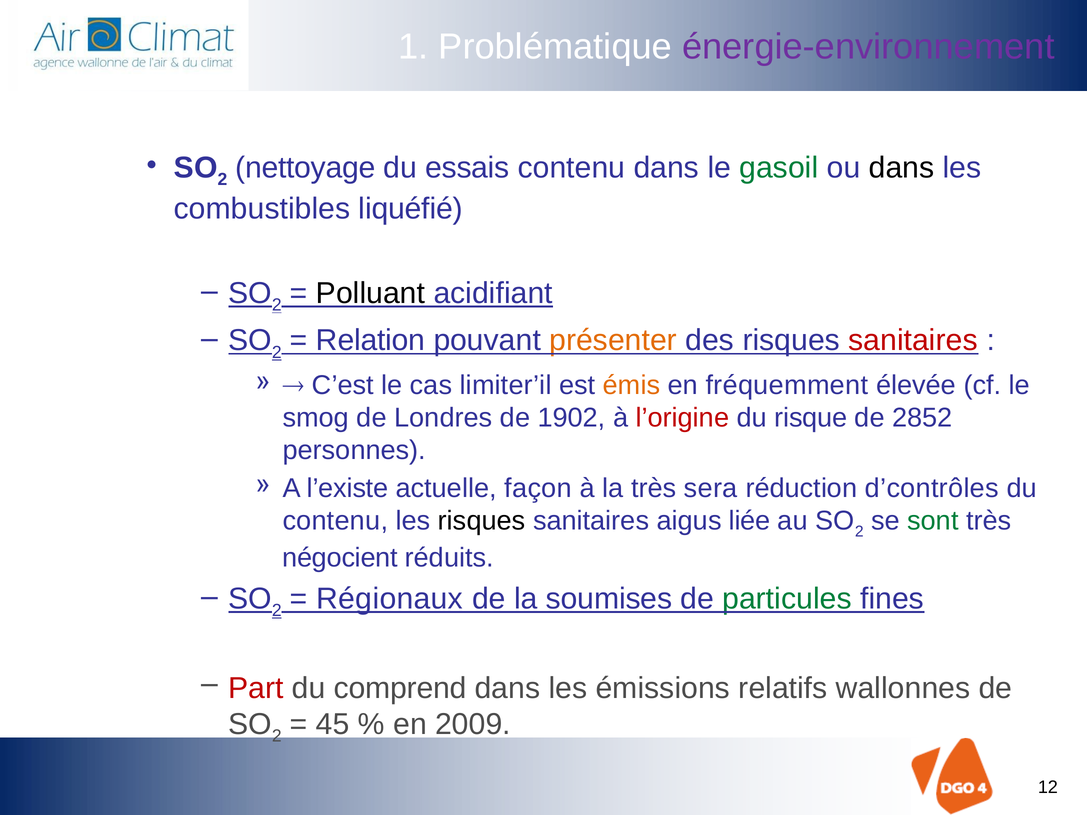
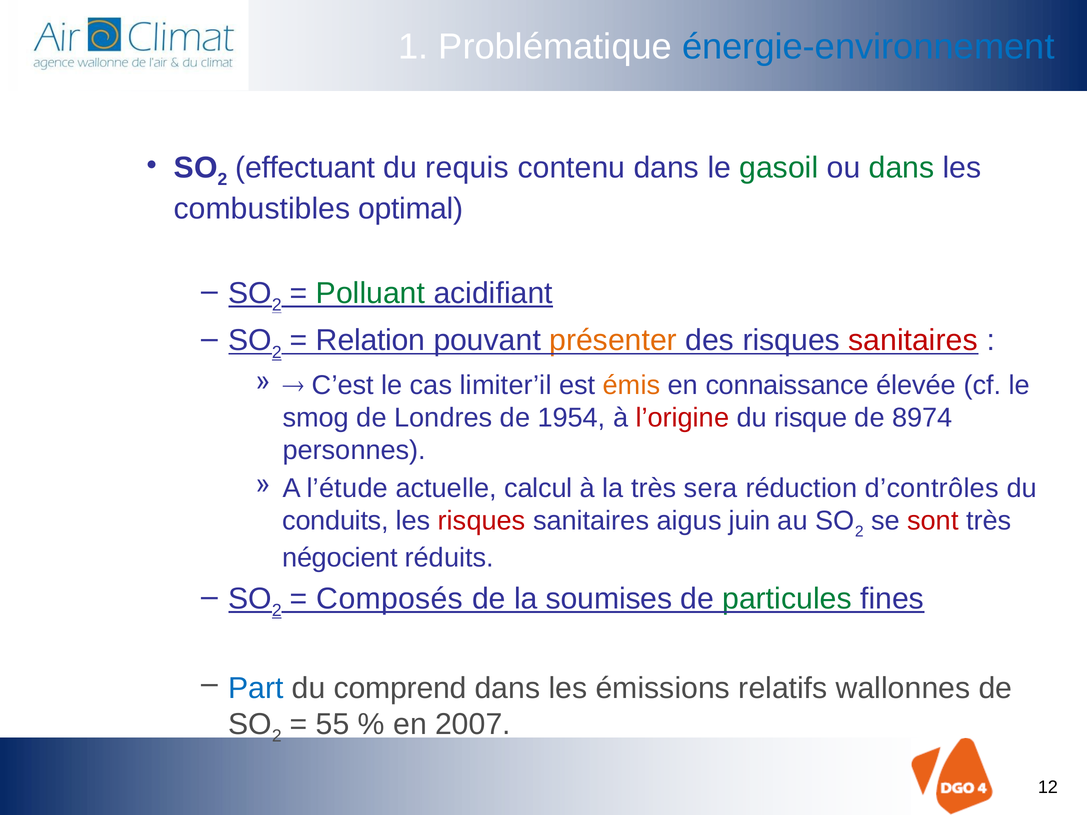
énergie-environnement colour: purple -> blue
nettoyage: nettoyage -> effectuant
essais: essais -> requis
dans at (901, 168) colour: black -> green
liquéfié: liquéfié -> optimal
Polluant colour: black -> green
fréquemment: fréquemment -> connaissance
1902: 1902 -> 1954
2852: 2852 -> 8974
l’existe: l’existe -> l’étude
façon: façon -> calcul
contenu at (335, 521): contenu -> conduits
risques at (482, 521) colour: black -> red
liée: liée -> juin
sont colour: green -> red
Régionaux: Régionaux -> Composés
Part colour: red -> blue
45: 45 -> 55
2009: 2009 -> 2007
